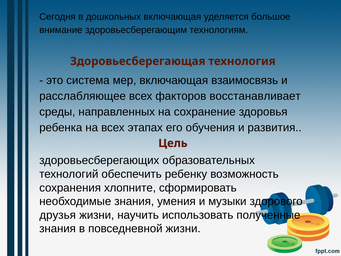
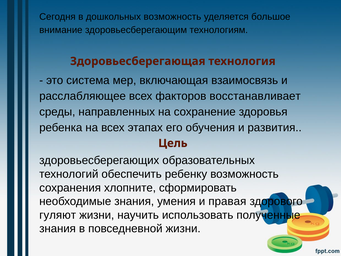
дошкольных включающая: включающая -> возможность
музыки: музыки -> правая
друзья: друзья -> гуляют
